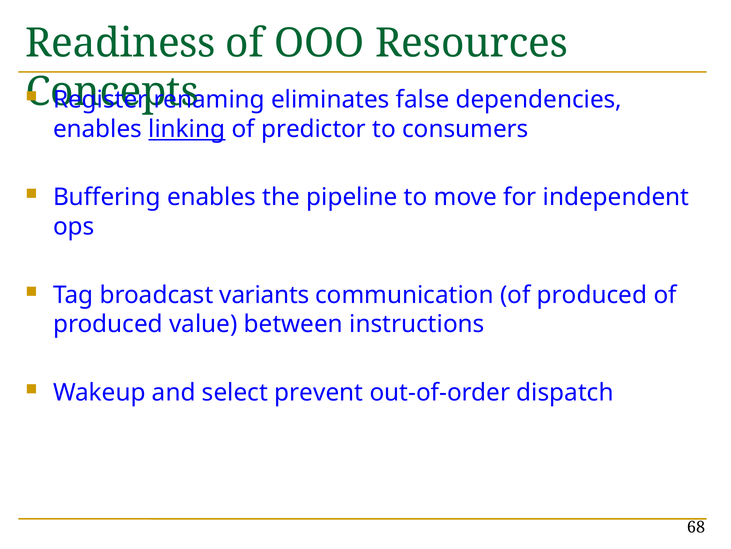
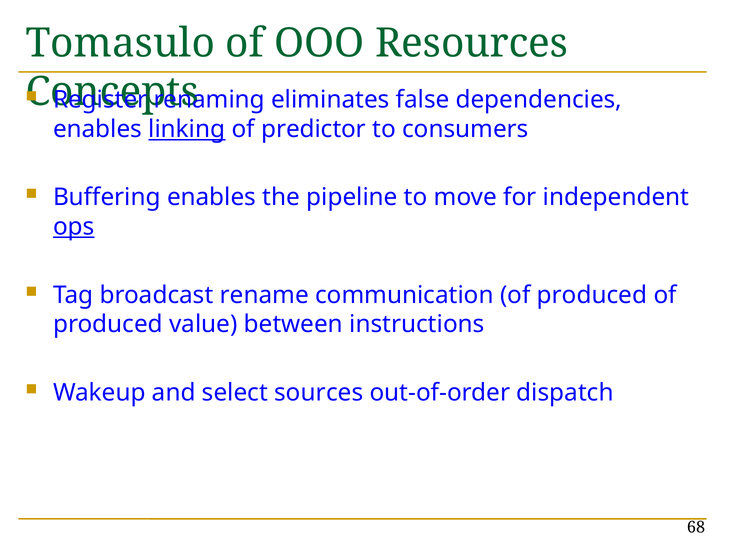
Readiness: Readiness -> Tomasulo
ops underline: none -> present
variants: variants -> rename
prevent: prevent -> sources
